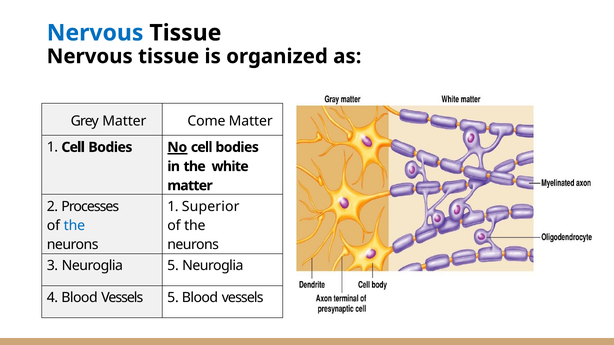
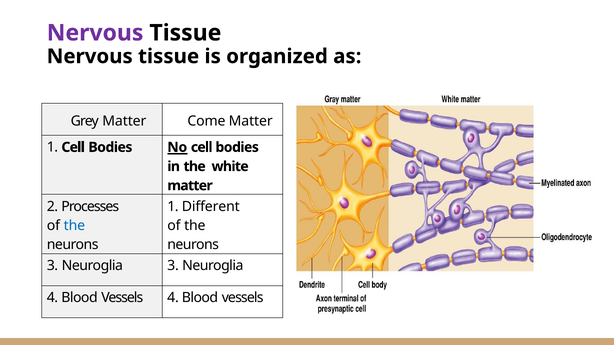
Nervous at (95, 33) colour: blue -> purple
Superior: Superior -> Different
Neuroglia 5: 5 -> 3
Vessels 5: 5 -> 4
